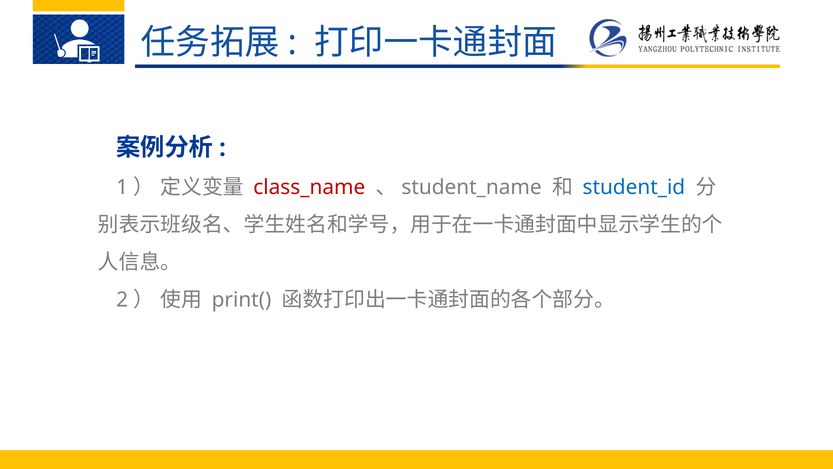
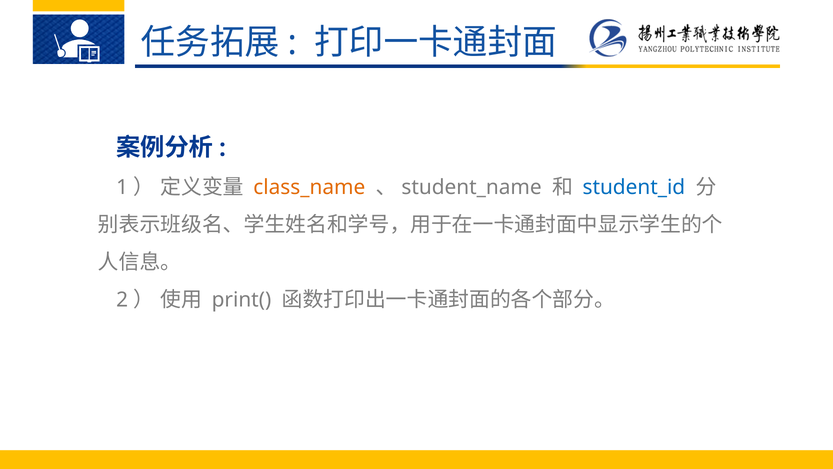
class_name colour: red -> orange
